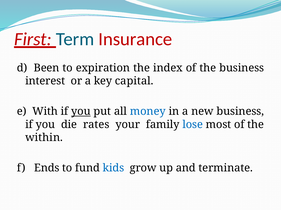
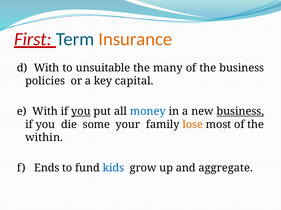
Insurance colour: red -> orange
d Been: Been -> With
expiration: expiration -> unsuitable
index: index -> many
interest: interest -> policies
business at (240, 112) underline: none -> present
rates: rates -> some
lose colour: blue -> orange
terminate: terminate -> aggregate
